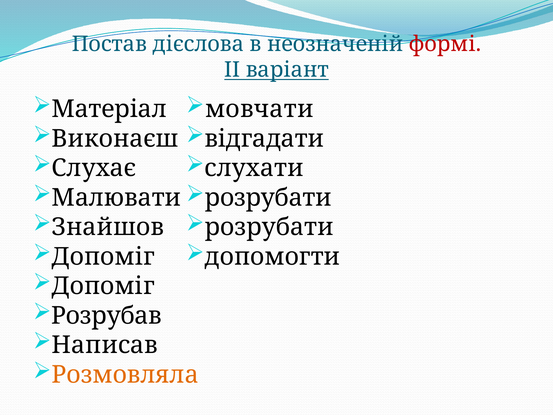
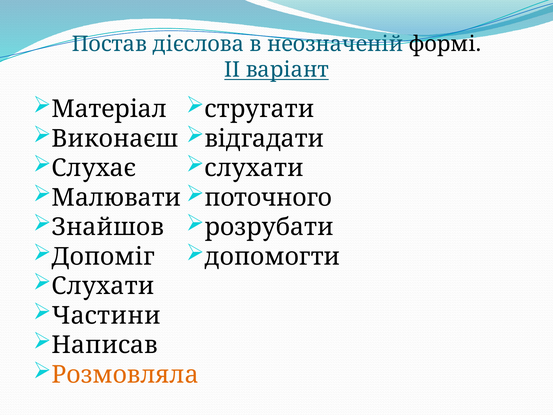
формі colour: red -> black
мовчати: мовчати -> стругати
розрубати at (268, 197): розрубати -> поточного
Допоміг at (103, 286): Допоміг -> Слухати
Розрубав: Розрубав -> Частини
